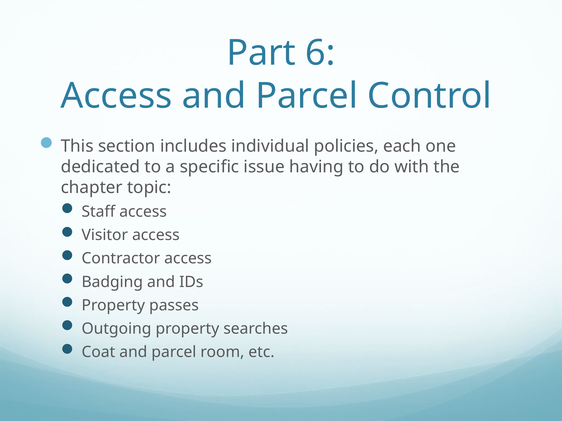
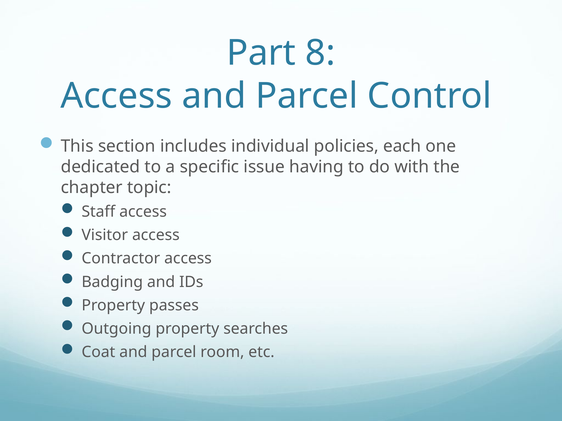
6: 6 -> 8
